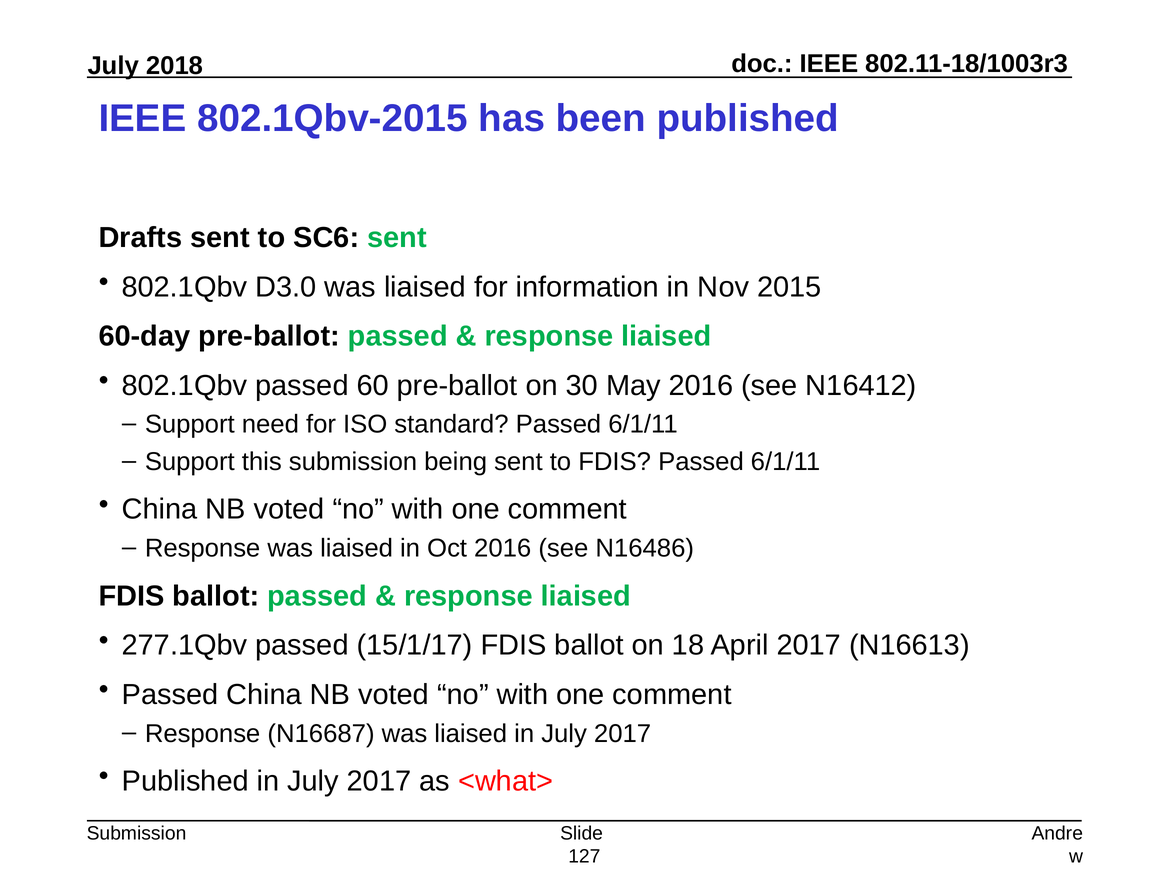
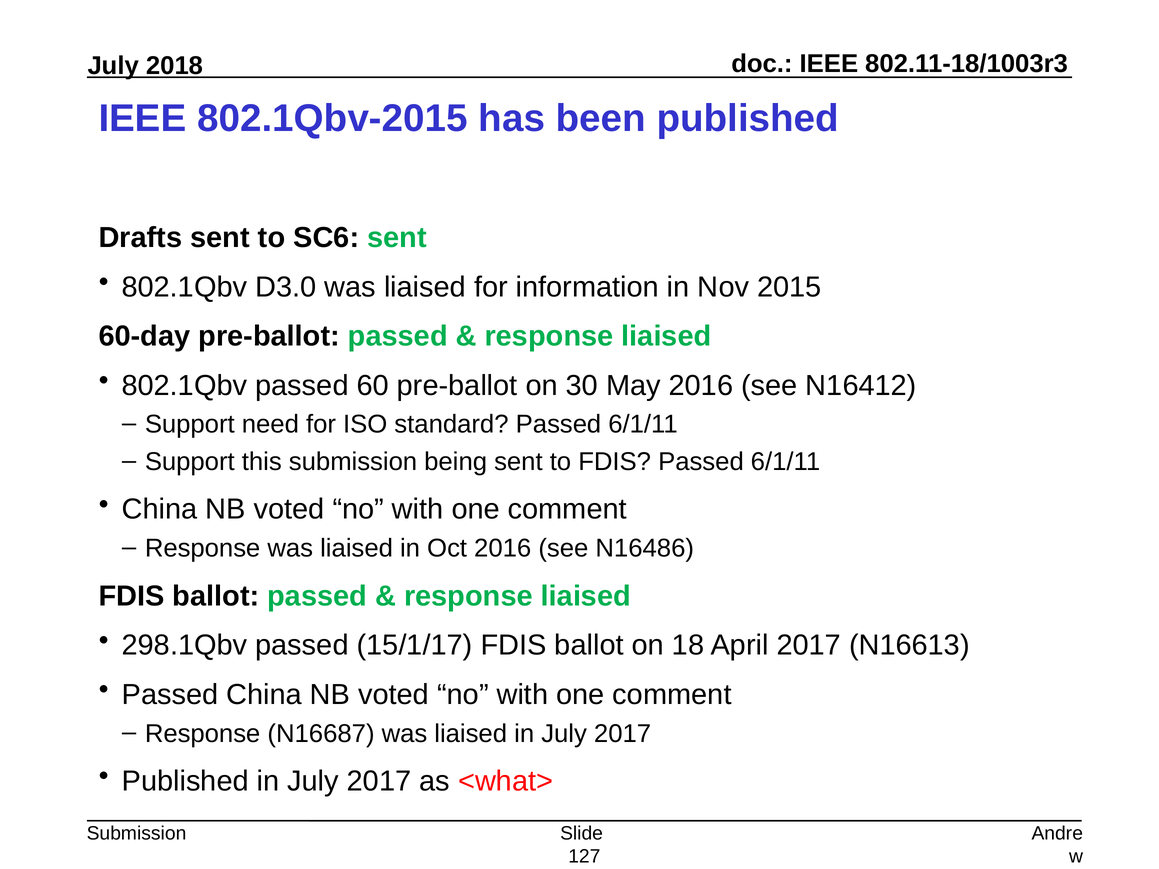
277.1Qbv: 277.1Qbv -> 298.1Qbv
